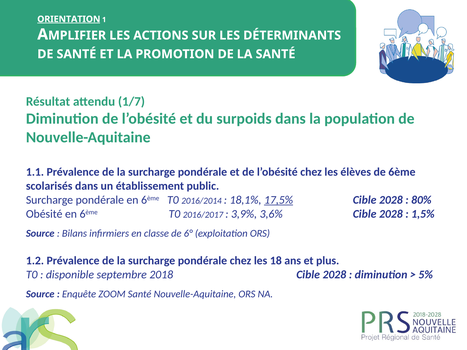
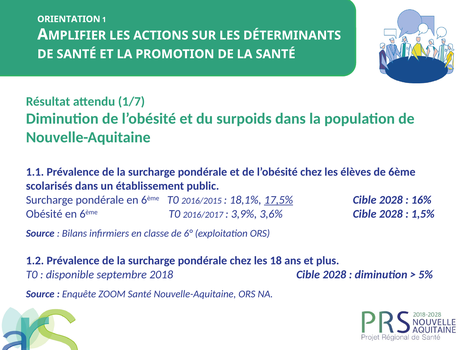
ORIENTATION underline: present -> none
2016/2014: 2016/2014 -> 2016/2015
80%: 80% -> 16%
